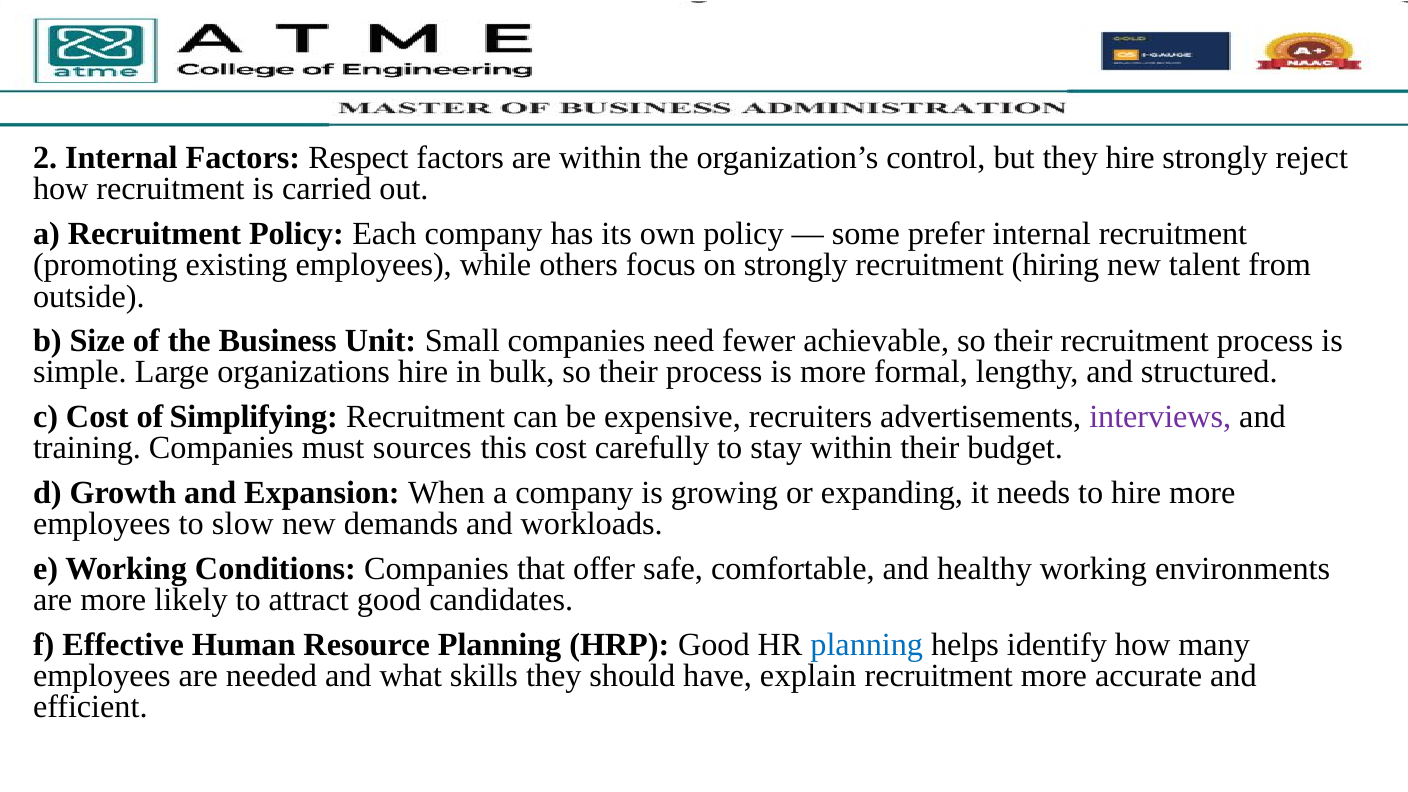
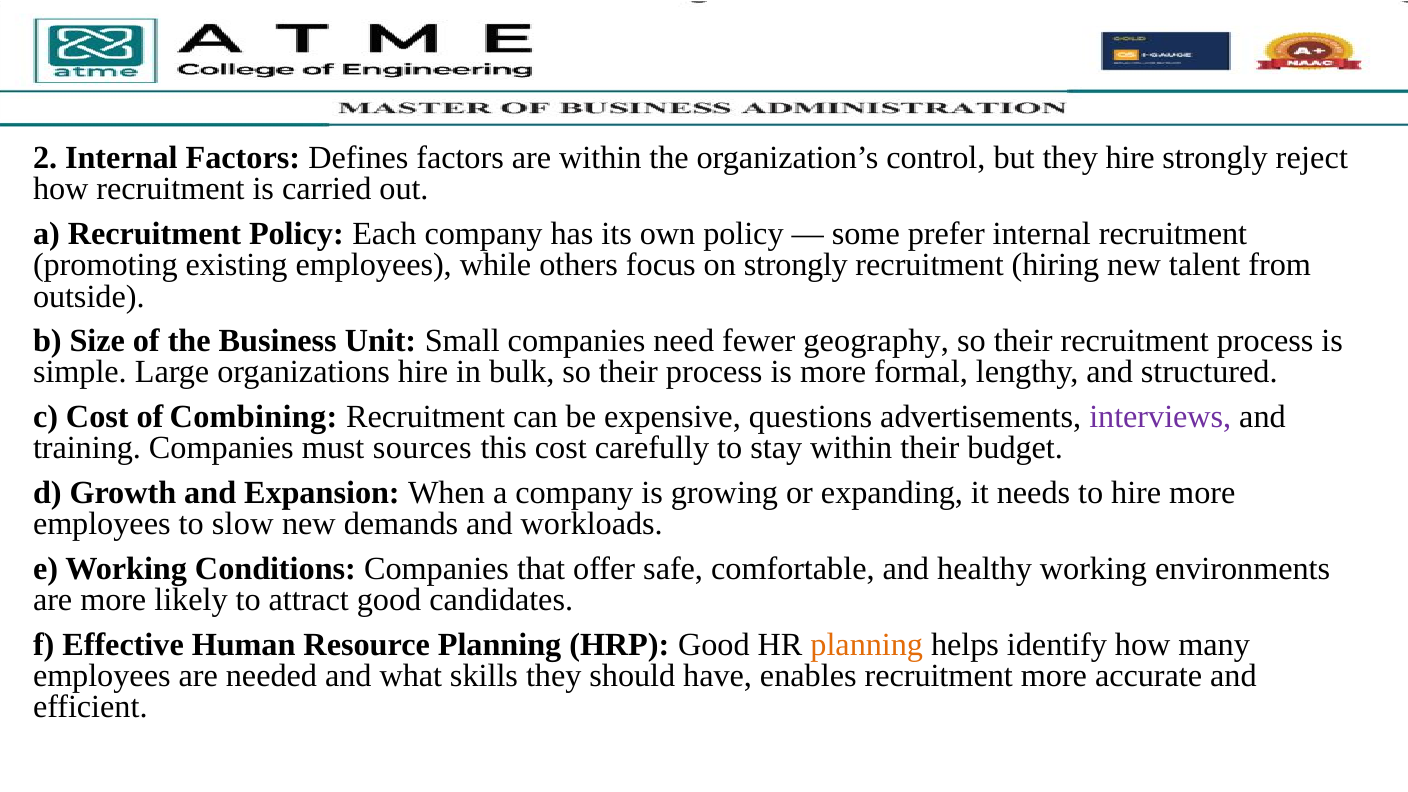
Respect: Respect -> Defines
achievable: achievable -> geography
Simplifying: Simplifying -> Combining
recruiters: recruiters -> questions
planning at (867, 644) colour: blue -> orange
explain: explain -> enables
